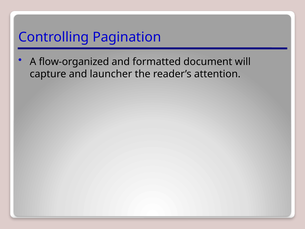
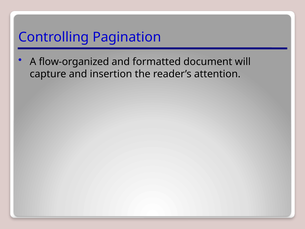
launcher: launcher -> insertion
